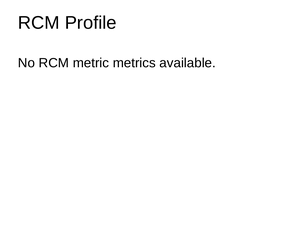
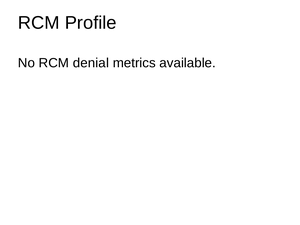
metric: metric -> denial
